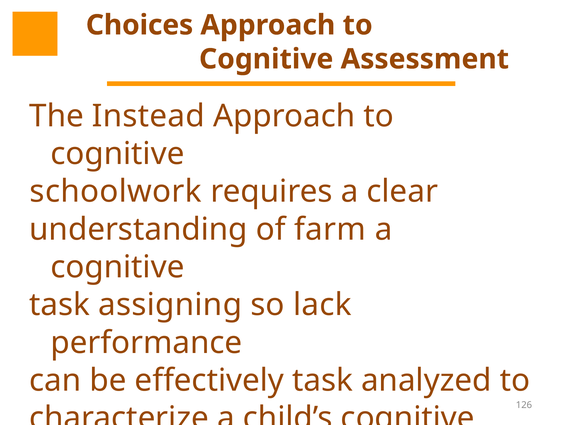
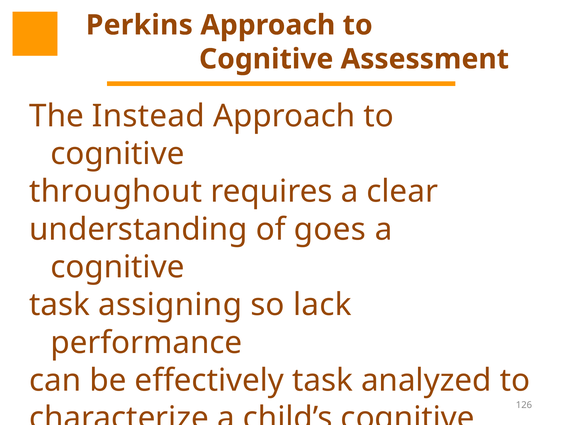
Choices: Choices -> Perkins
schoolwork: schoolwork -> throughout
farm: farm -> goes
